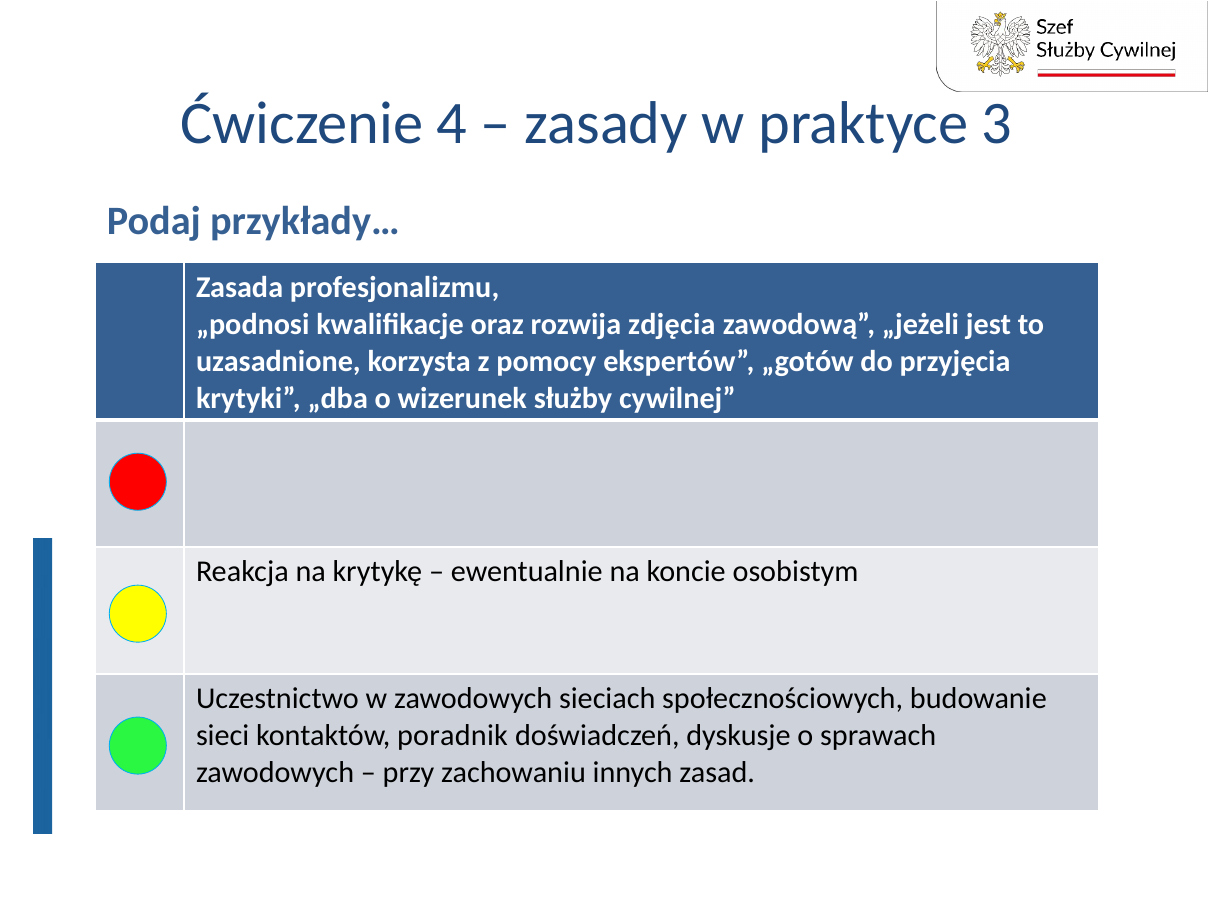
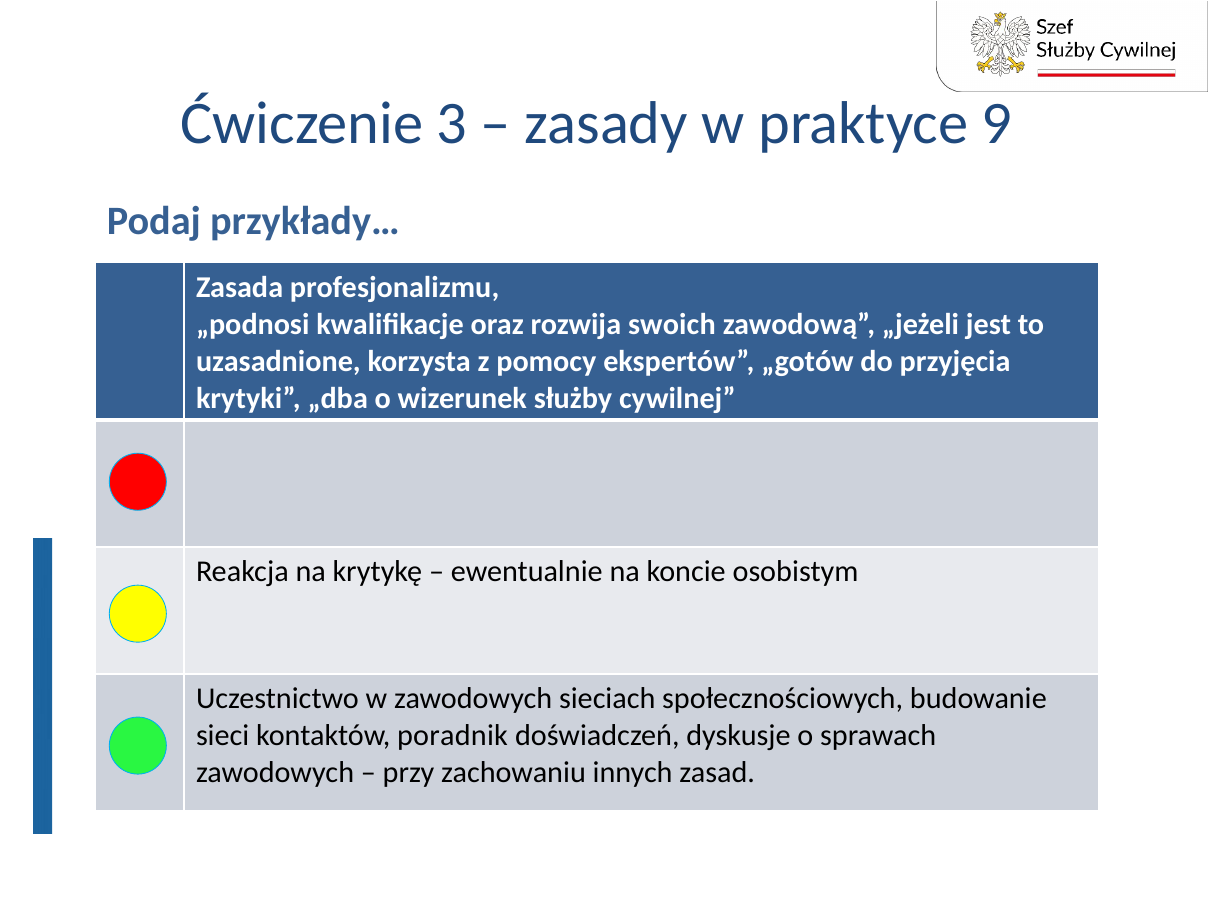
4: 4 -> 3
3: 3 -> 9
zdjęcia: zdjęcia -> swoich
